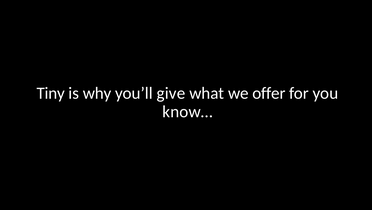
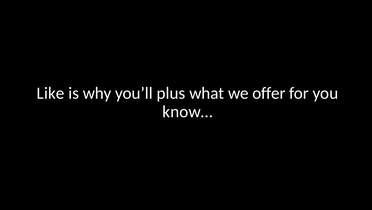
Tiny: Tiny -> Like
give: give -> plus
